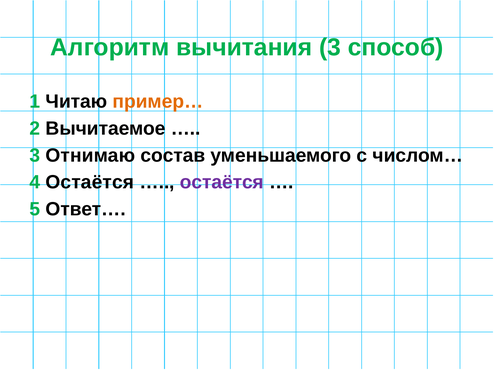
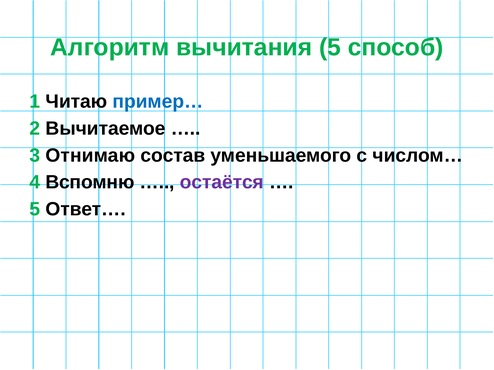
вычитания 3: 3 -> 5
пример… colour: orange -> blue
4 Остаётся: Остаётся -> Вспомню
